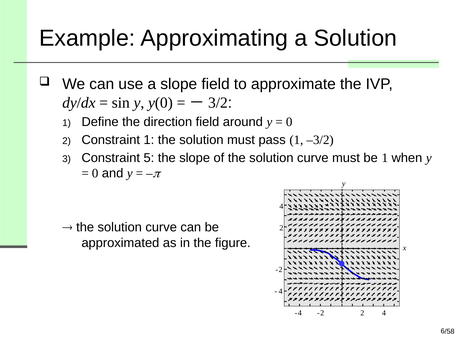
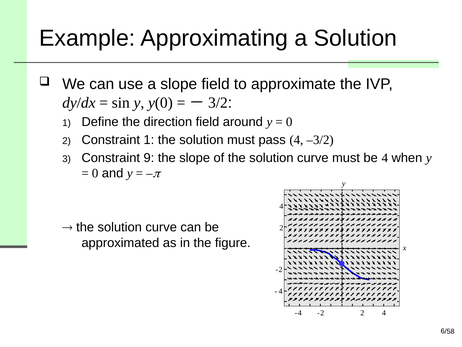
pass 1: 1 -> 4
5: 5 -> 9
be 1: 1 -> 4
